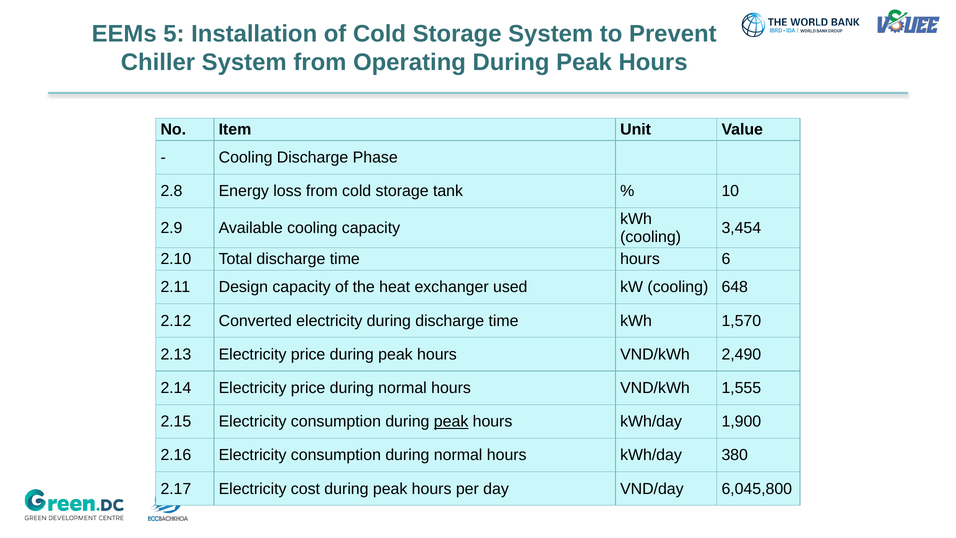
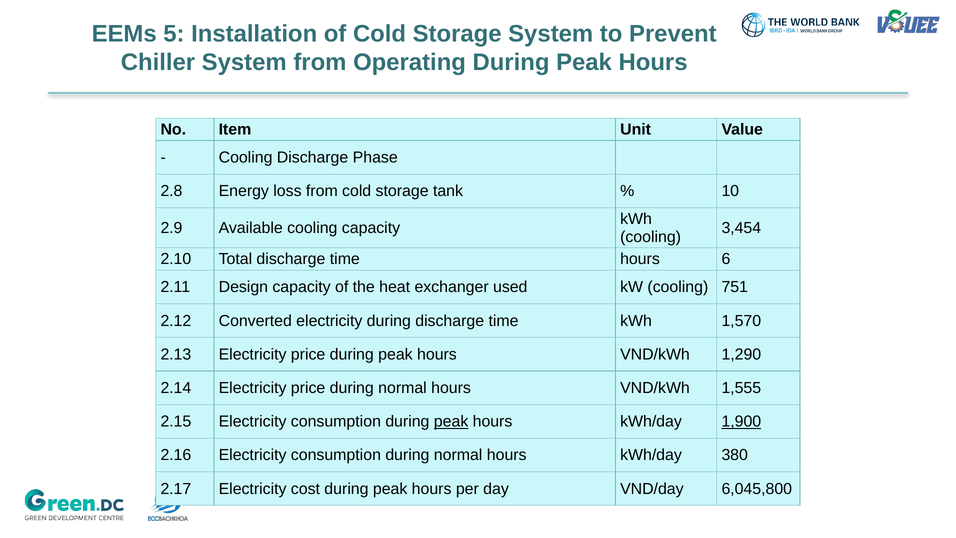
648: 648 -> 751
2,490: 2,490 -> 1,290
1,900 underline: none -> present
